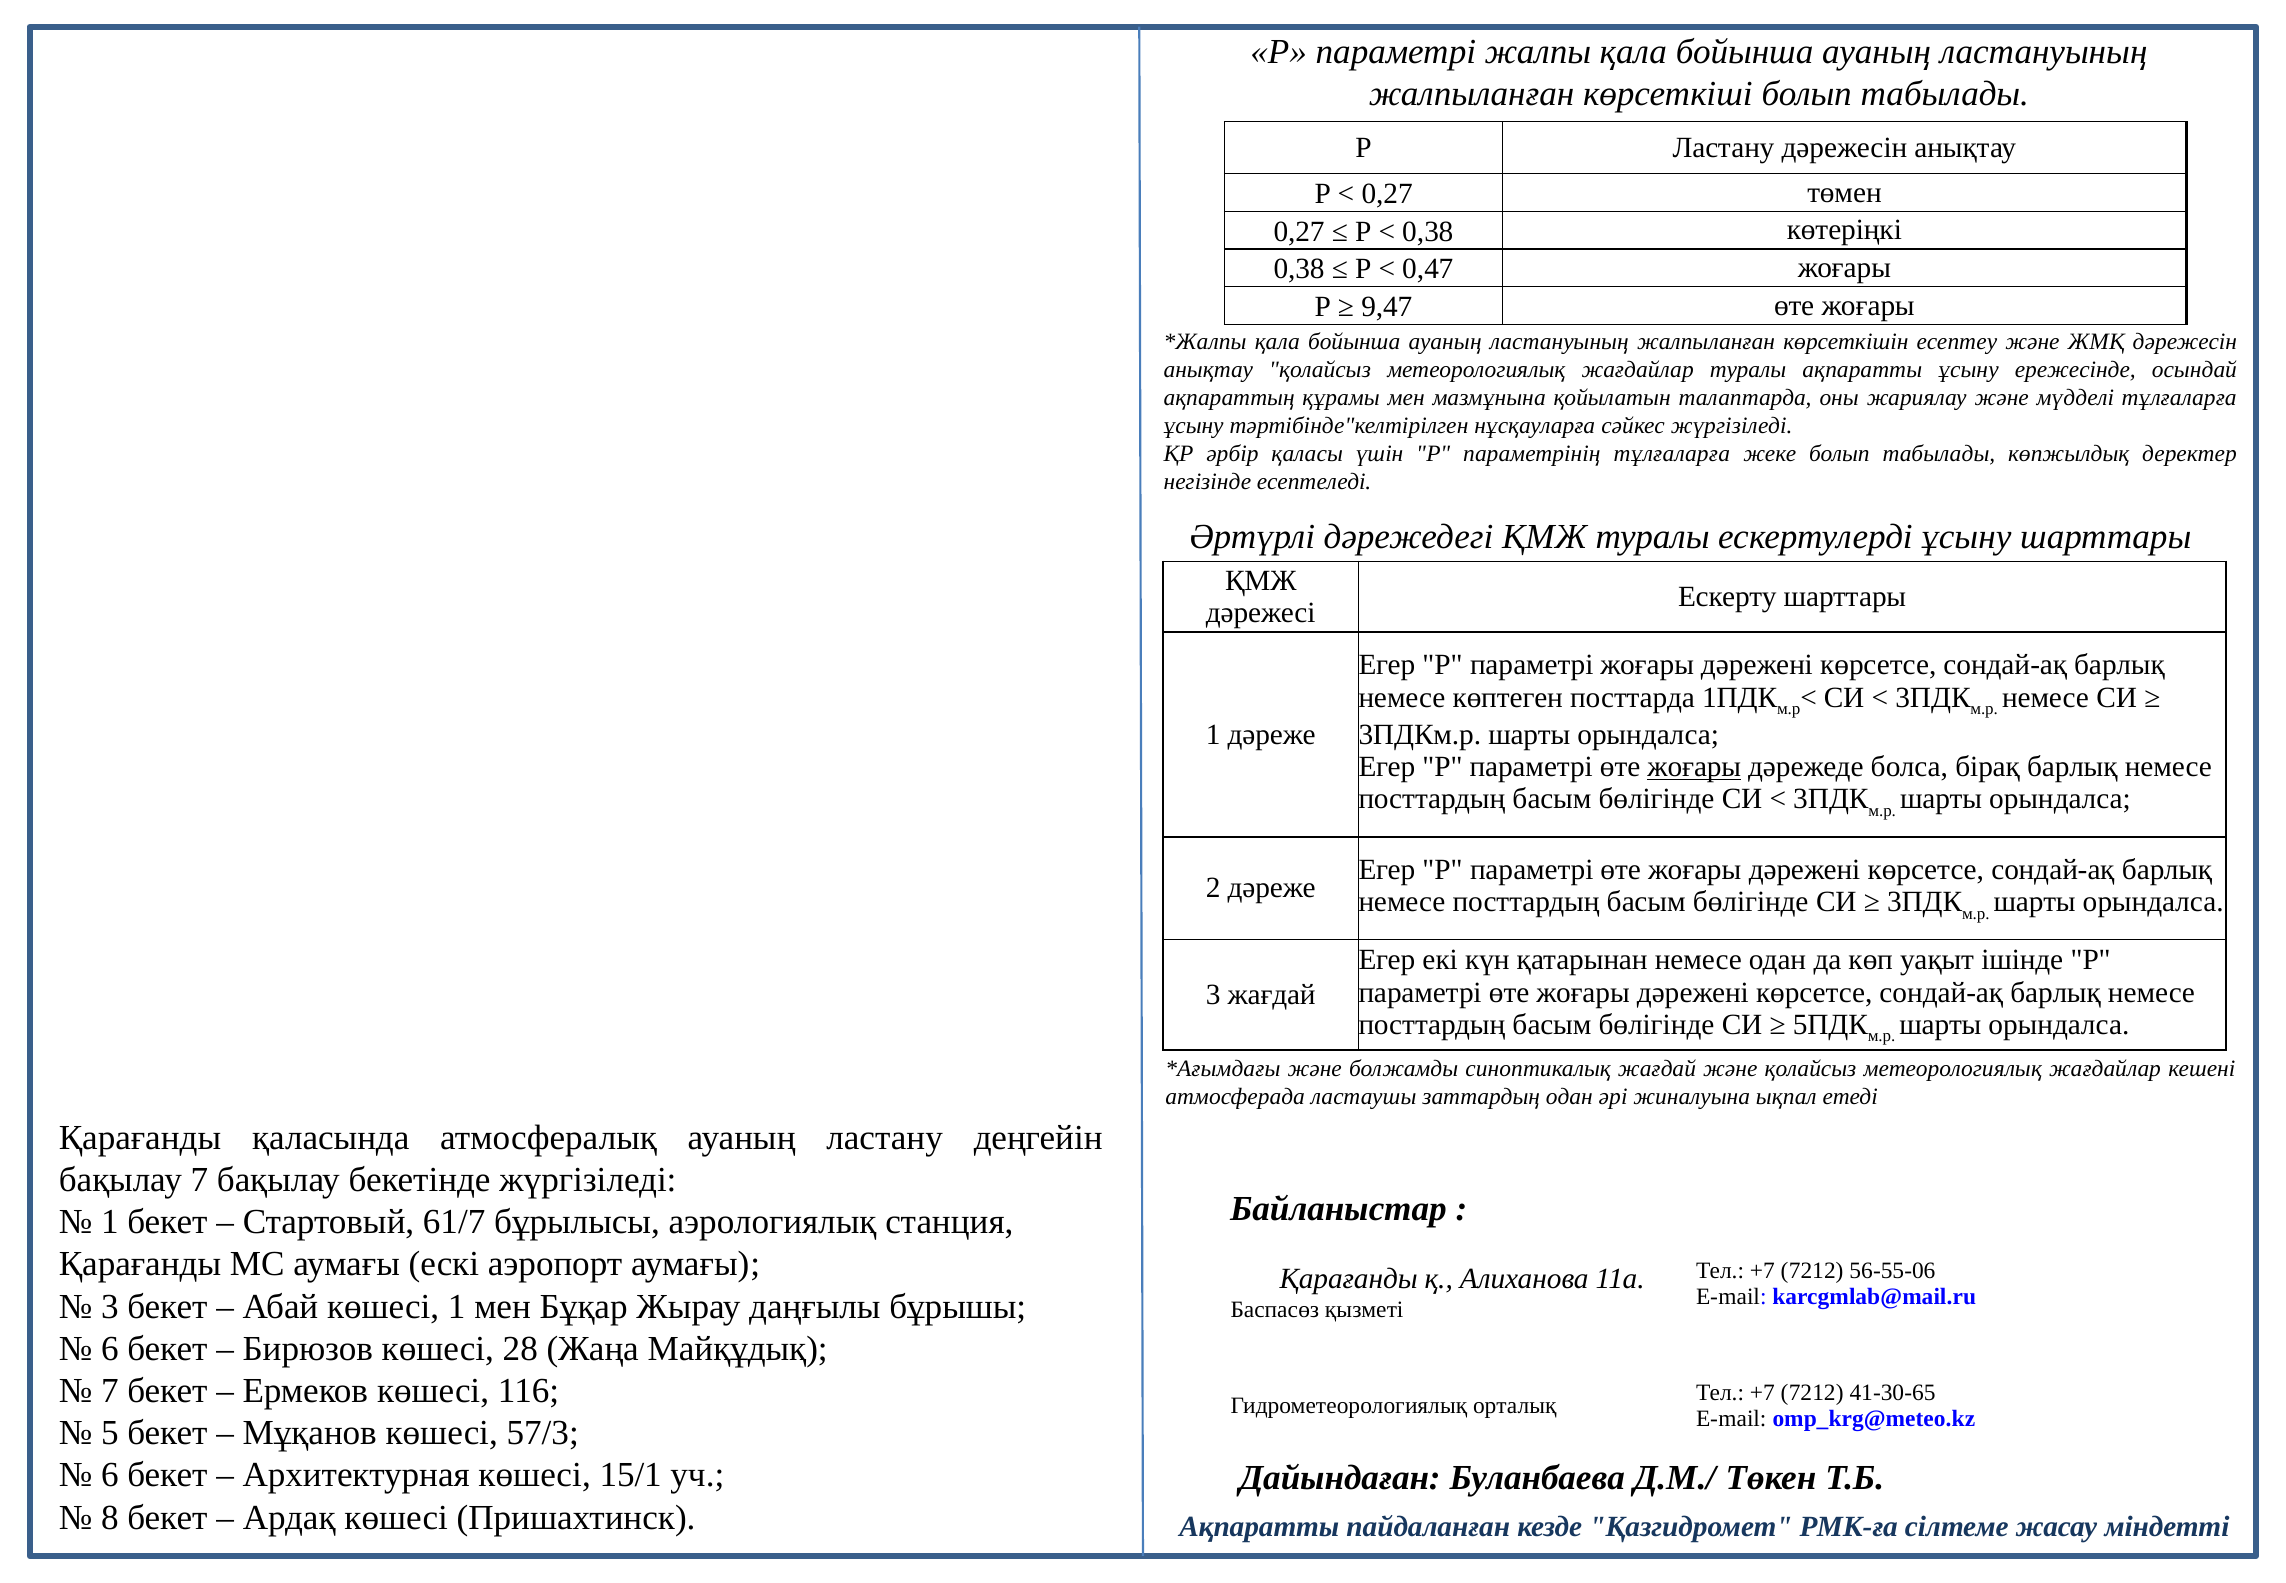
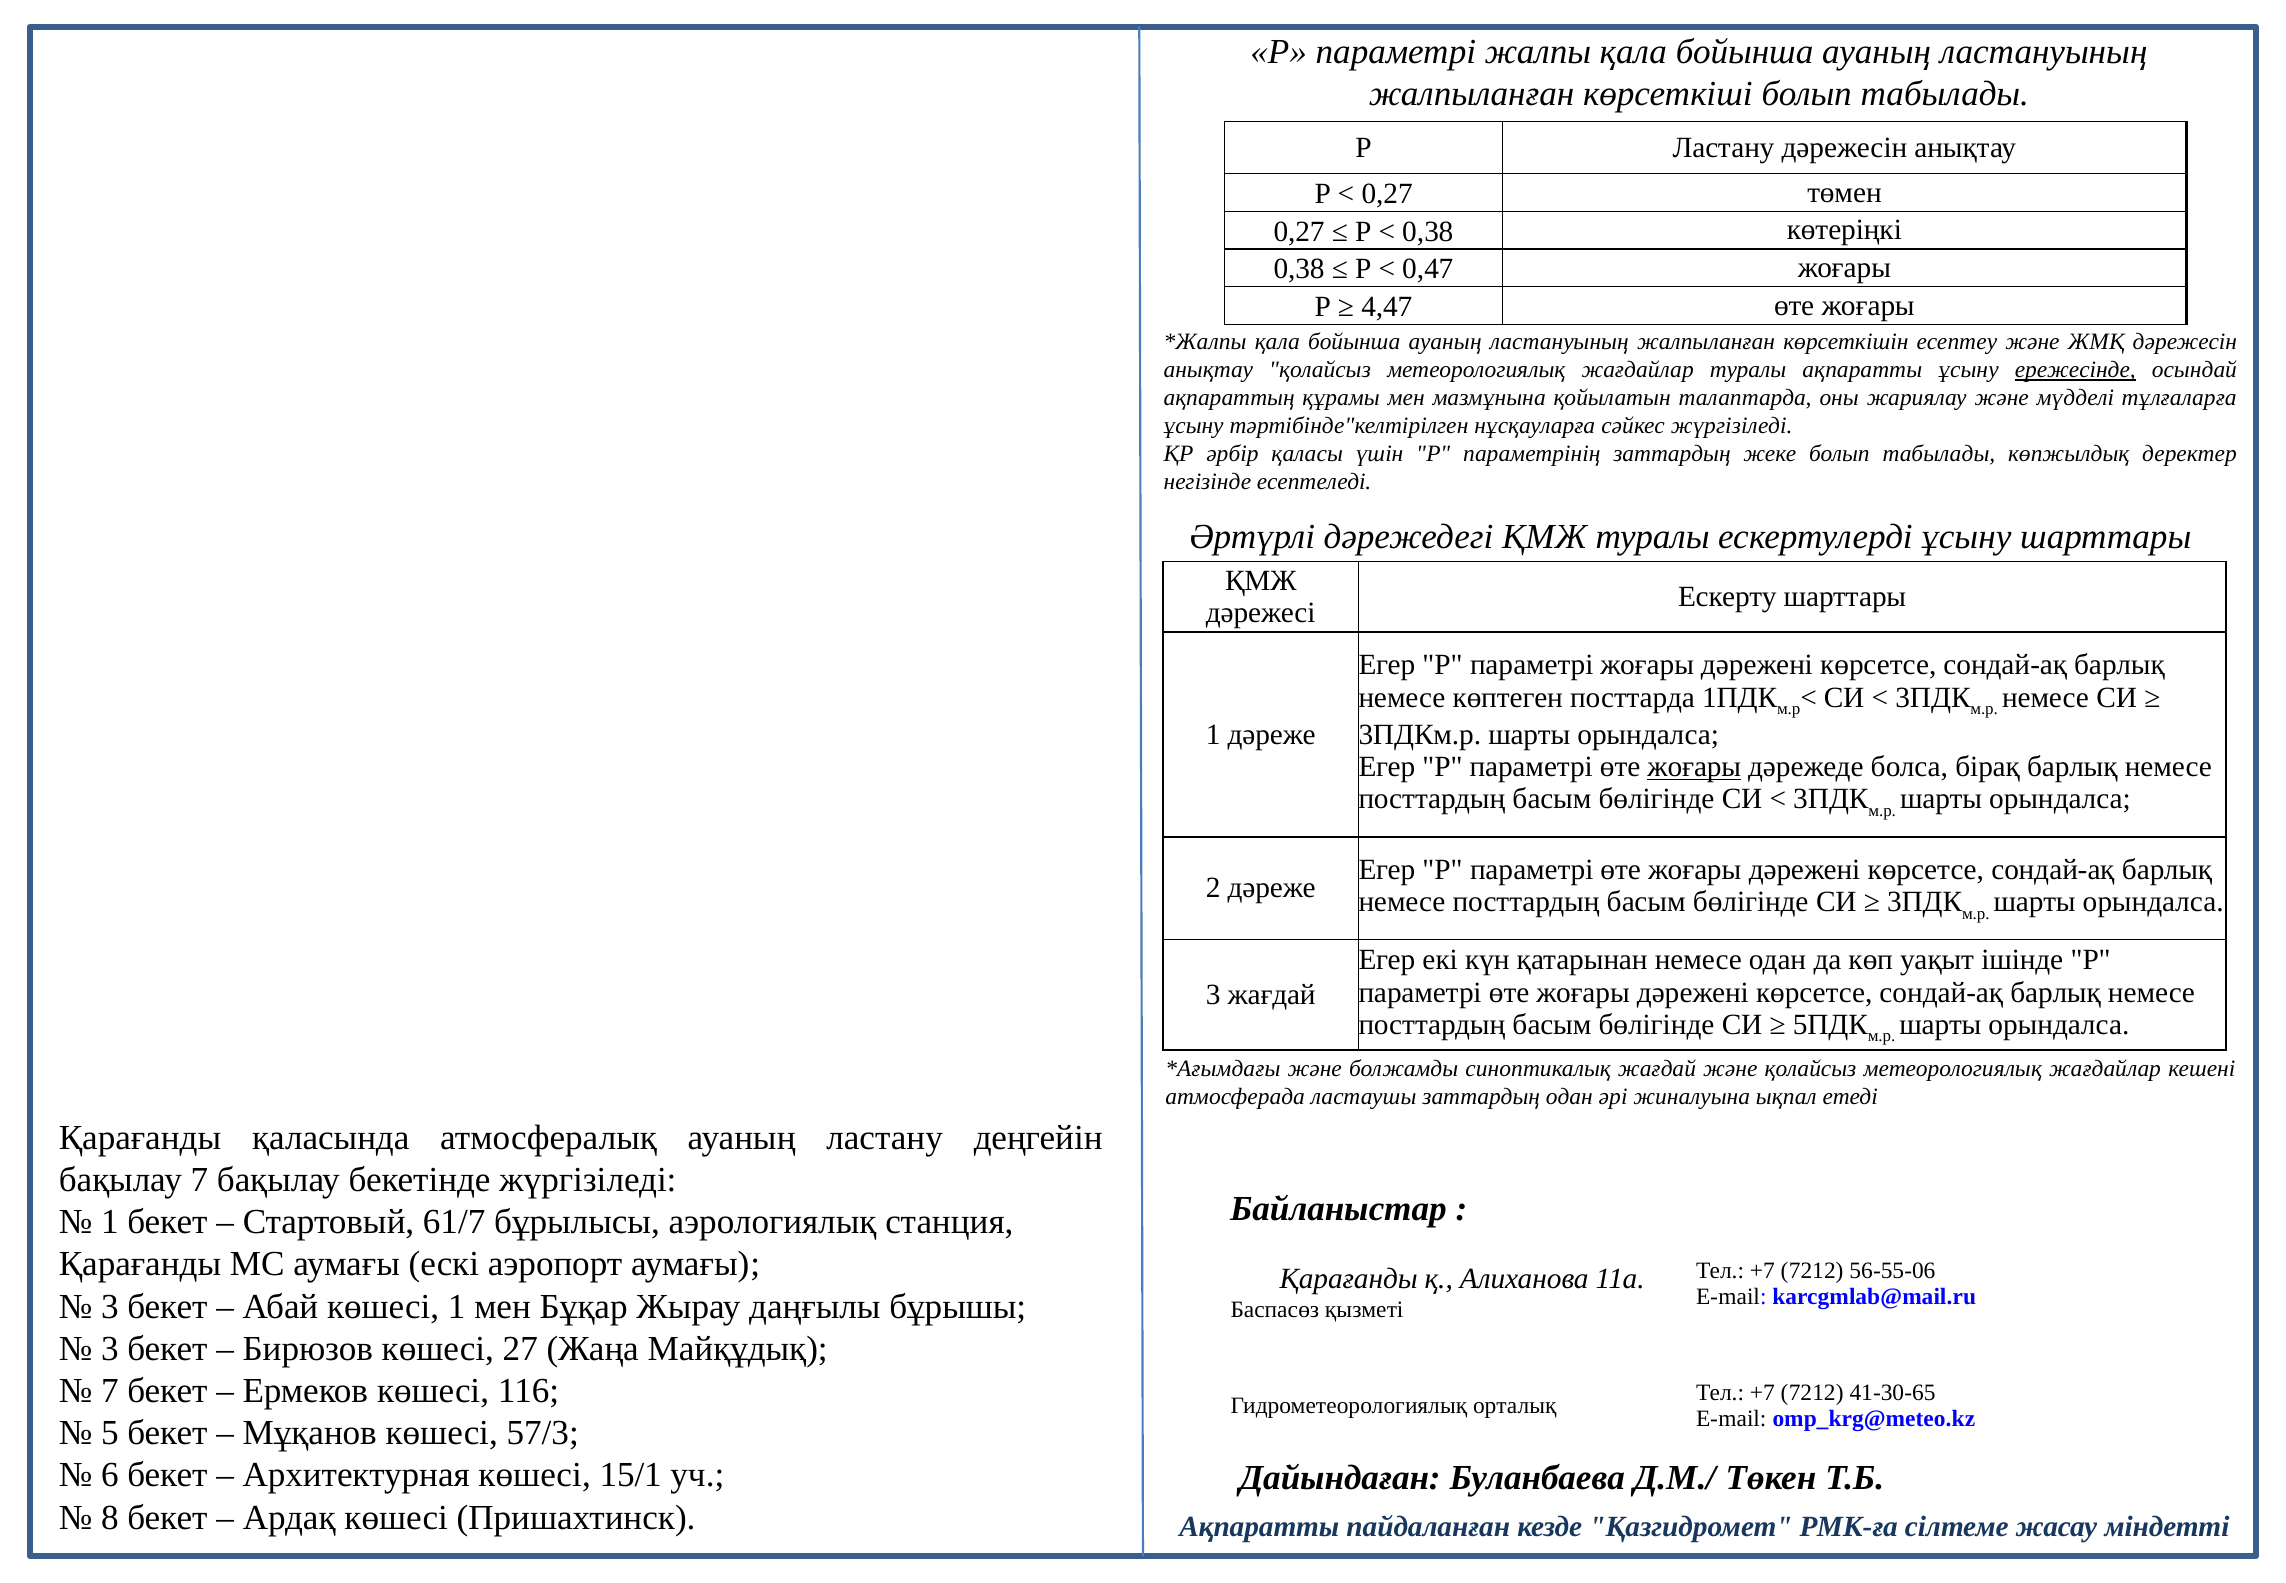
9,47: 9,47 -> 4,47
ережесінде underline: none -> present
параметрінің тұлғаларға: тұлғаларға -> заттардың
6 at (110, 1348): 6 -> 3
28: 28 -> 27
